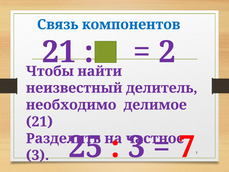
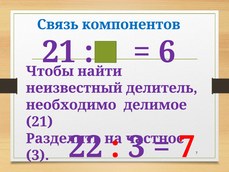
2: 2 -> 6
25: 25 -> 22
